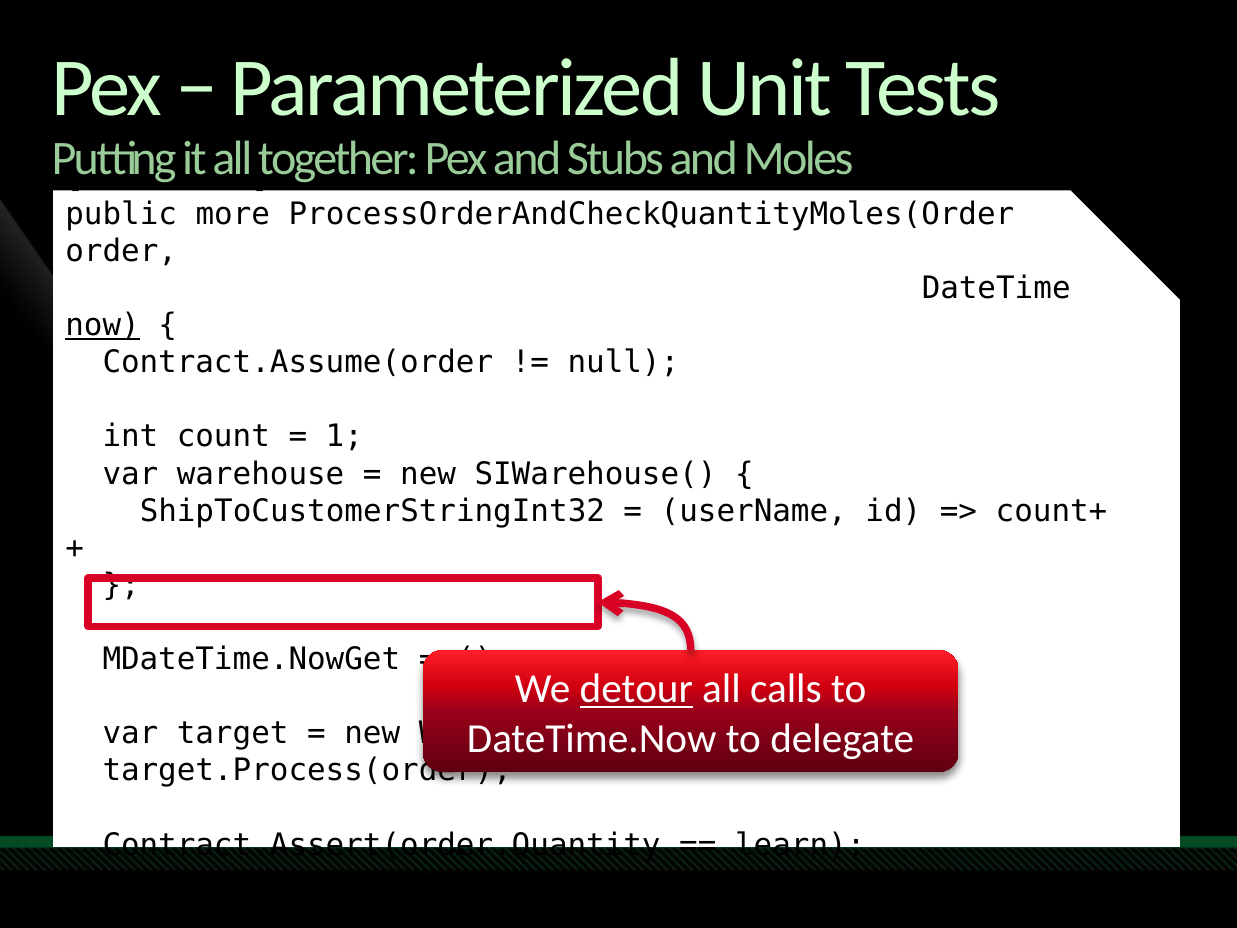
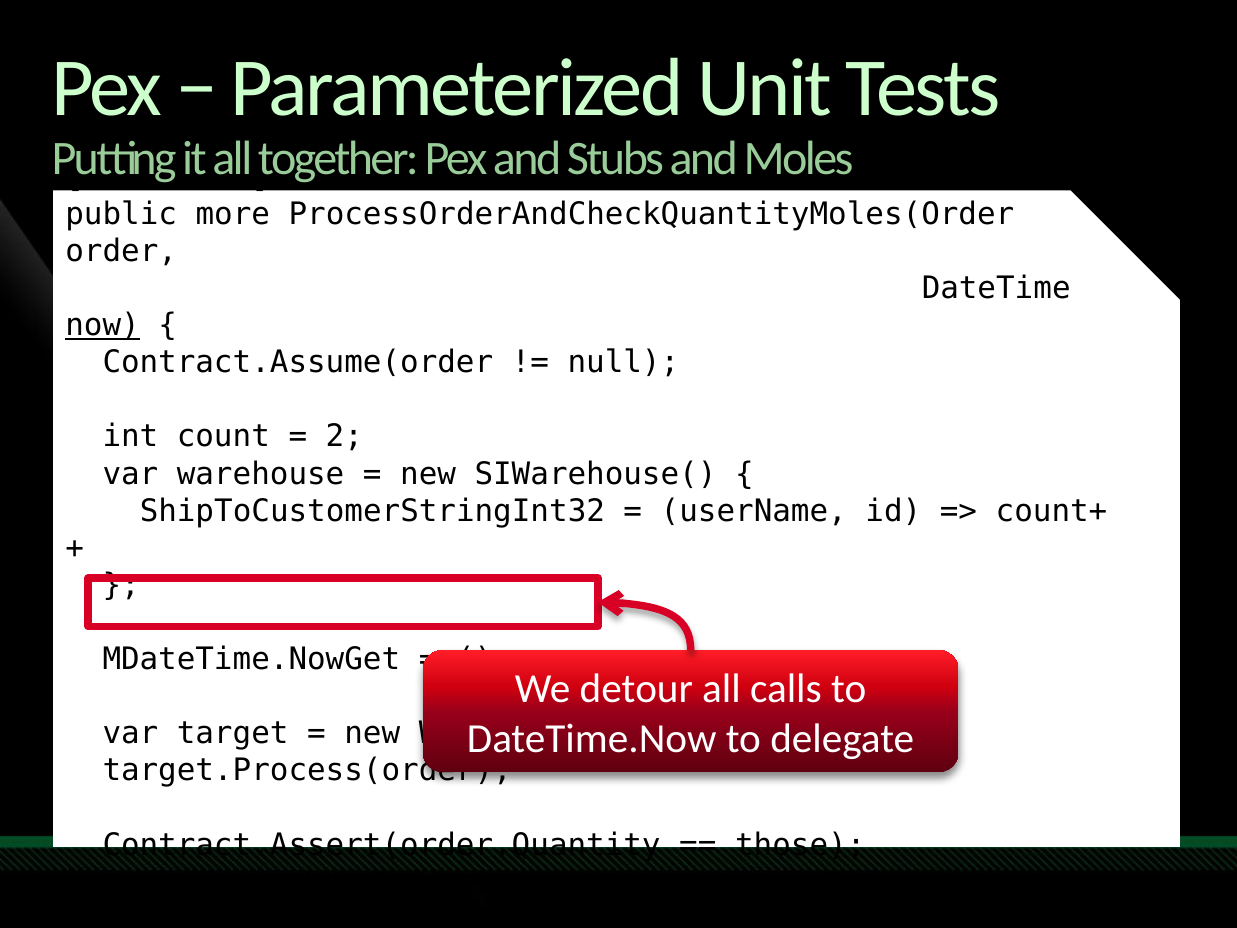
1: 1 -> 2
detour underline: present -> none
learn: learn -> those
